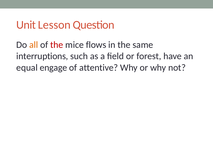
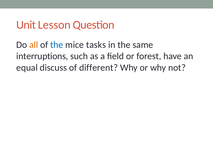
the at (57, 45) colour: red -> blue
flows: flows -> tasks
engage: engage -> discuss
attentive: attentive -> different
